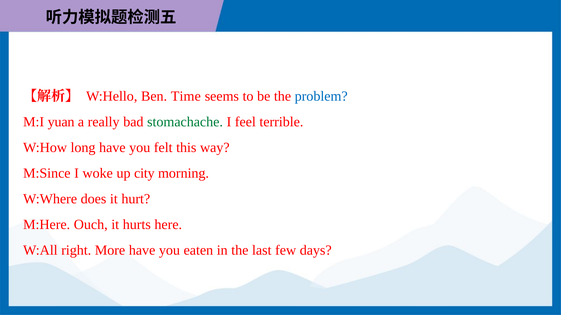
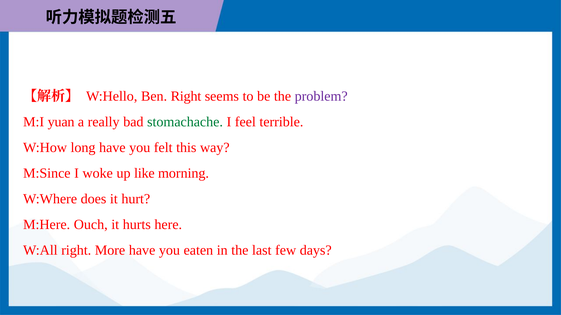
Ben Time: Time -> Right
problem colour: blue -> purple
city: city -> like
